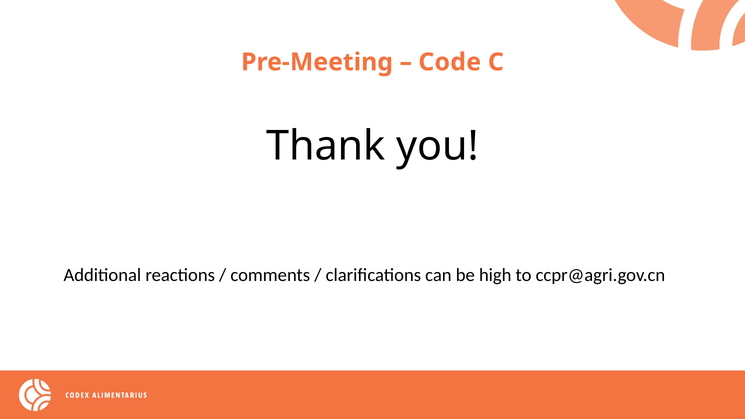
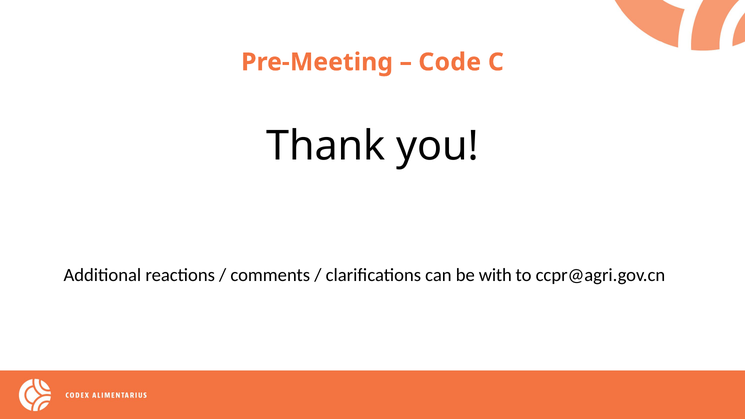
high: high -> with
